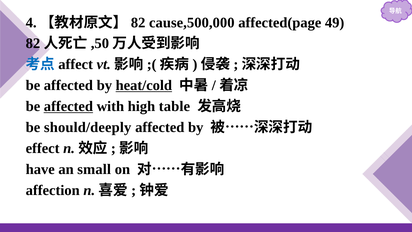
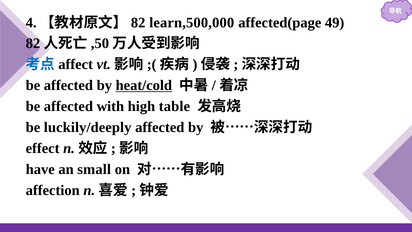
cause,500,000: cause,500,000 -> learn,500,000
affected at (68, 106) underline: present -> none
should/deeply: should/deeply -> luckily/deeply
